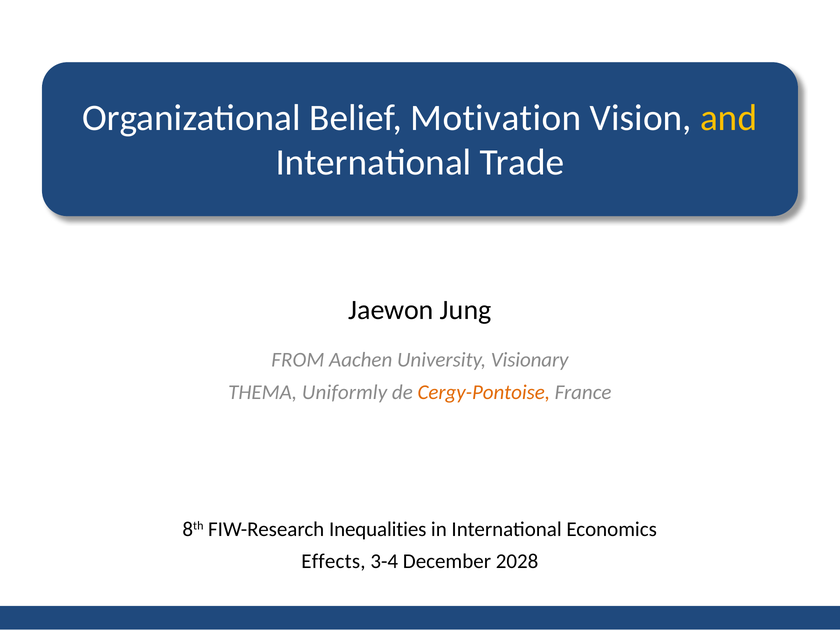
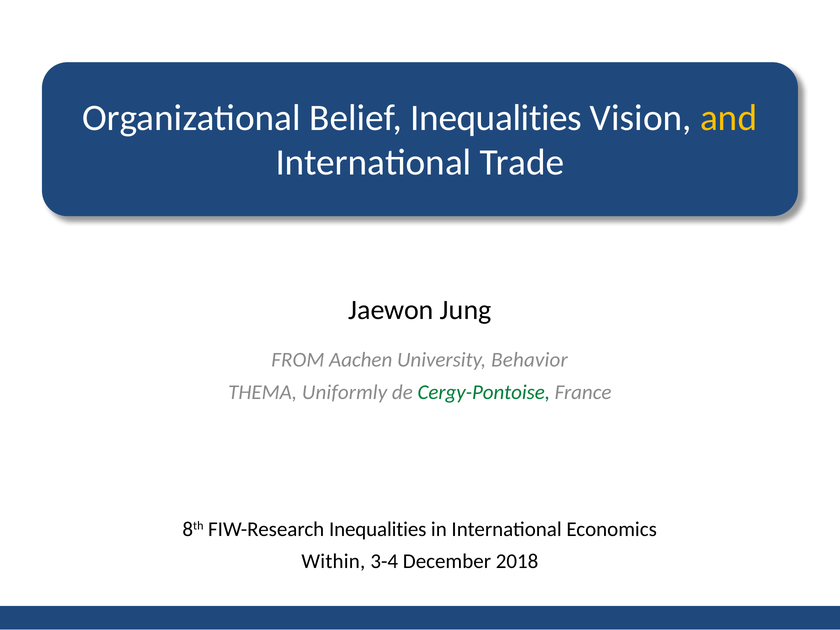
Belief Motivation: Motivation -> Inequalities
Visionary: Visionary -> Behavior
Cergy-Pontoise colour: orange -> green
Effects: Effects -> Within
2028: 2028 -> 2018
